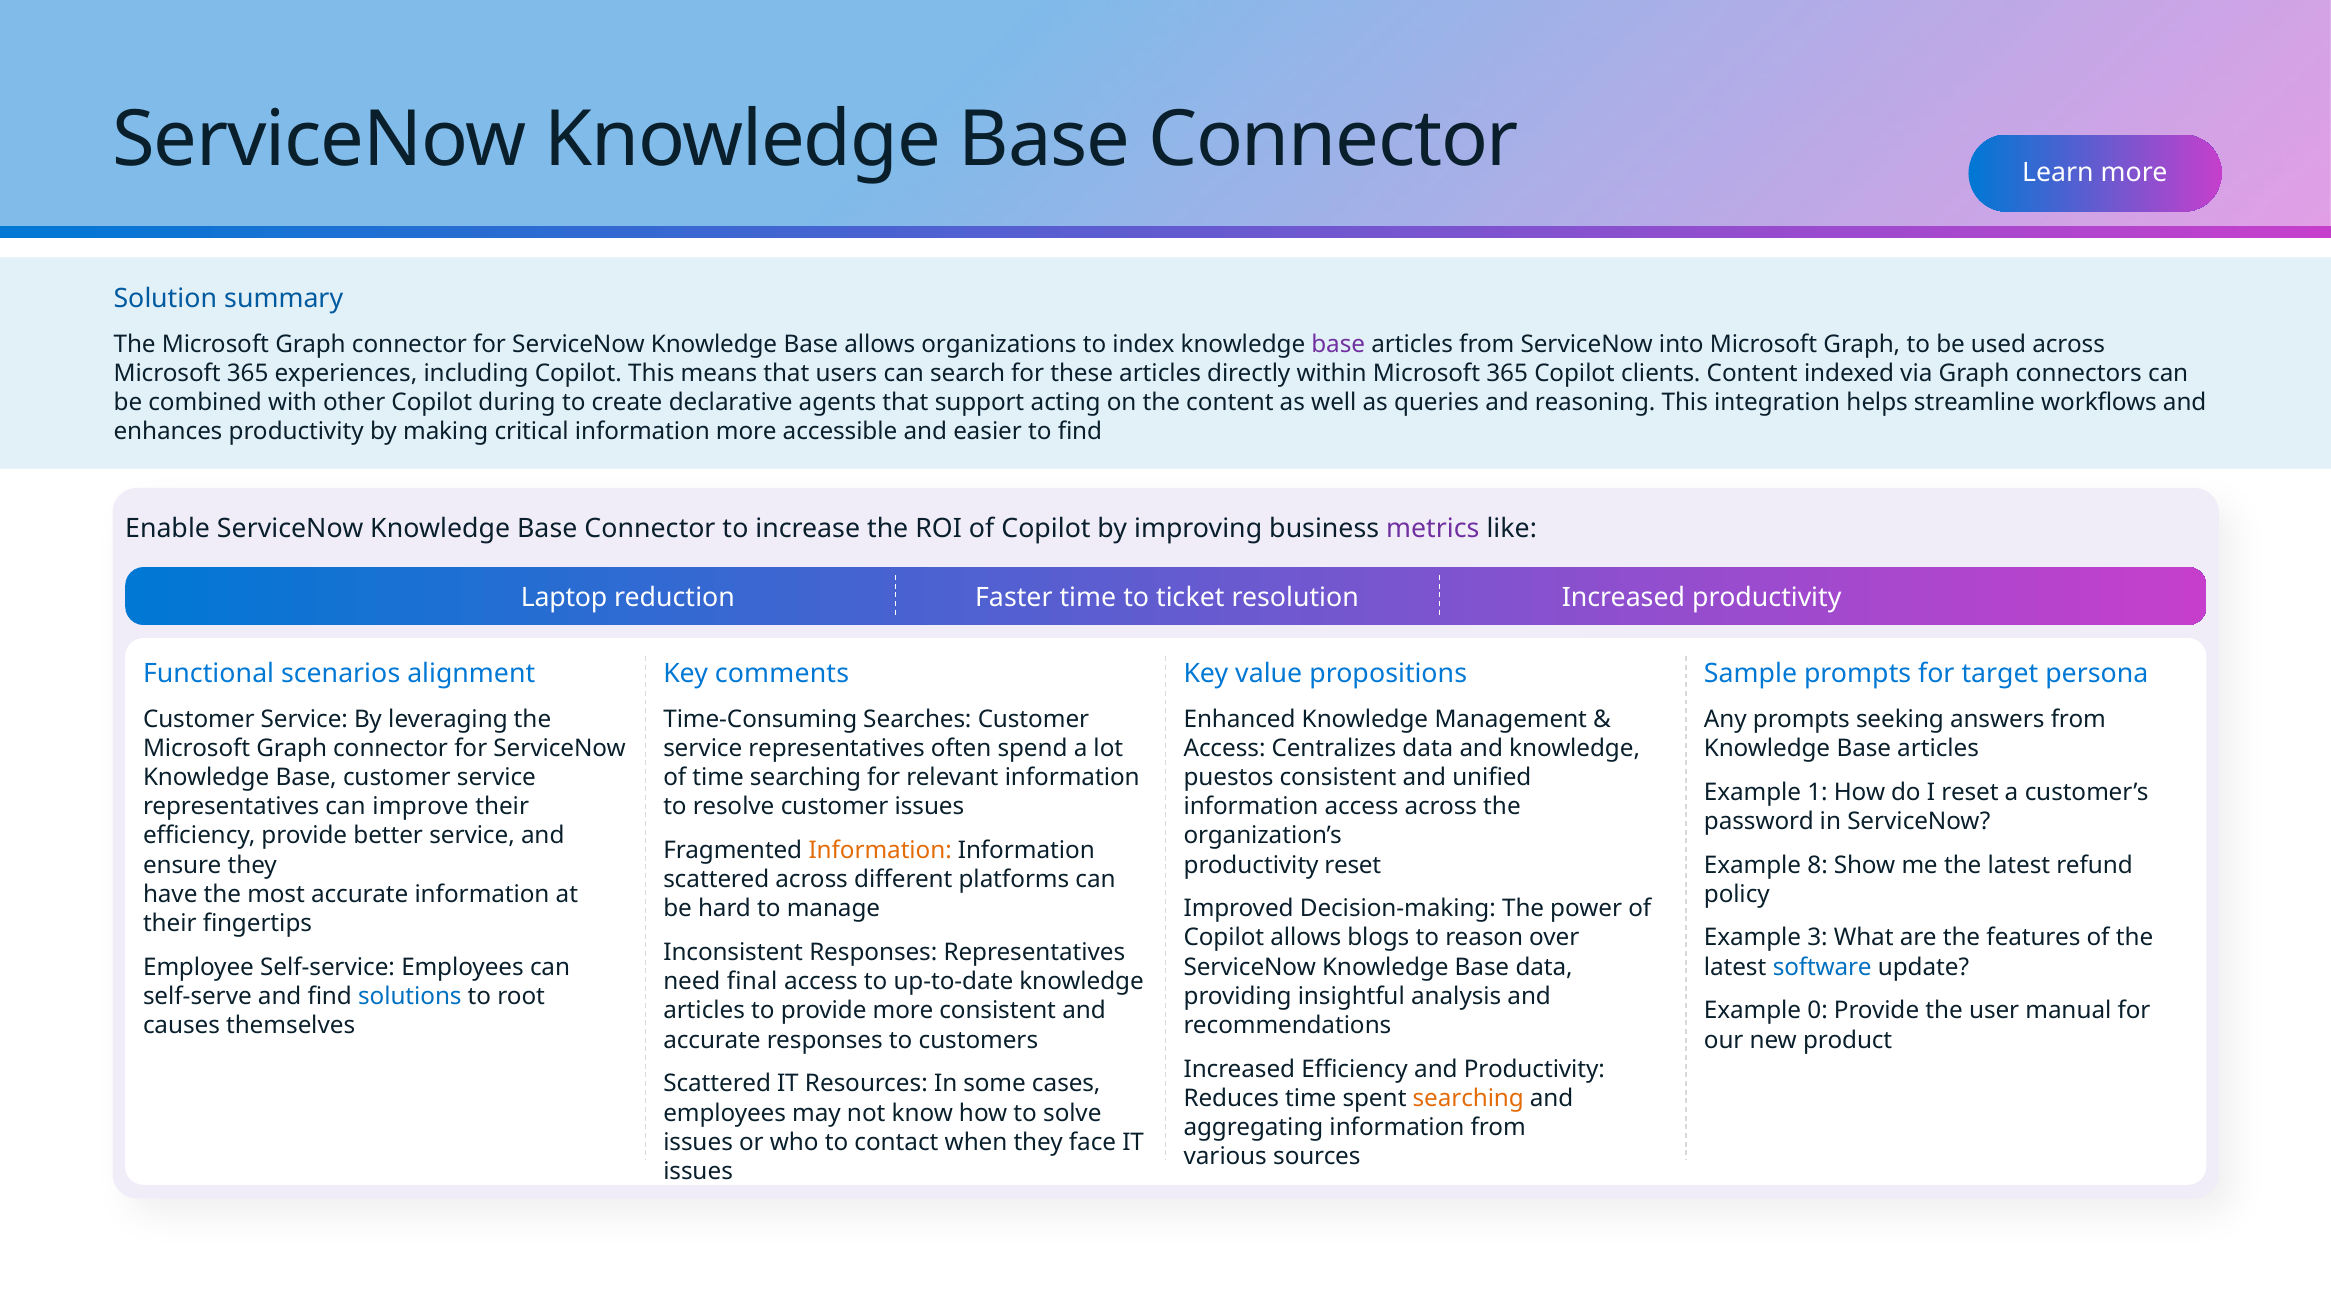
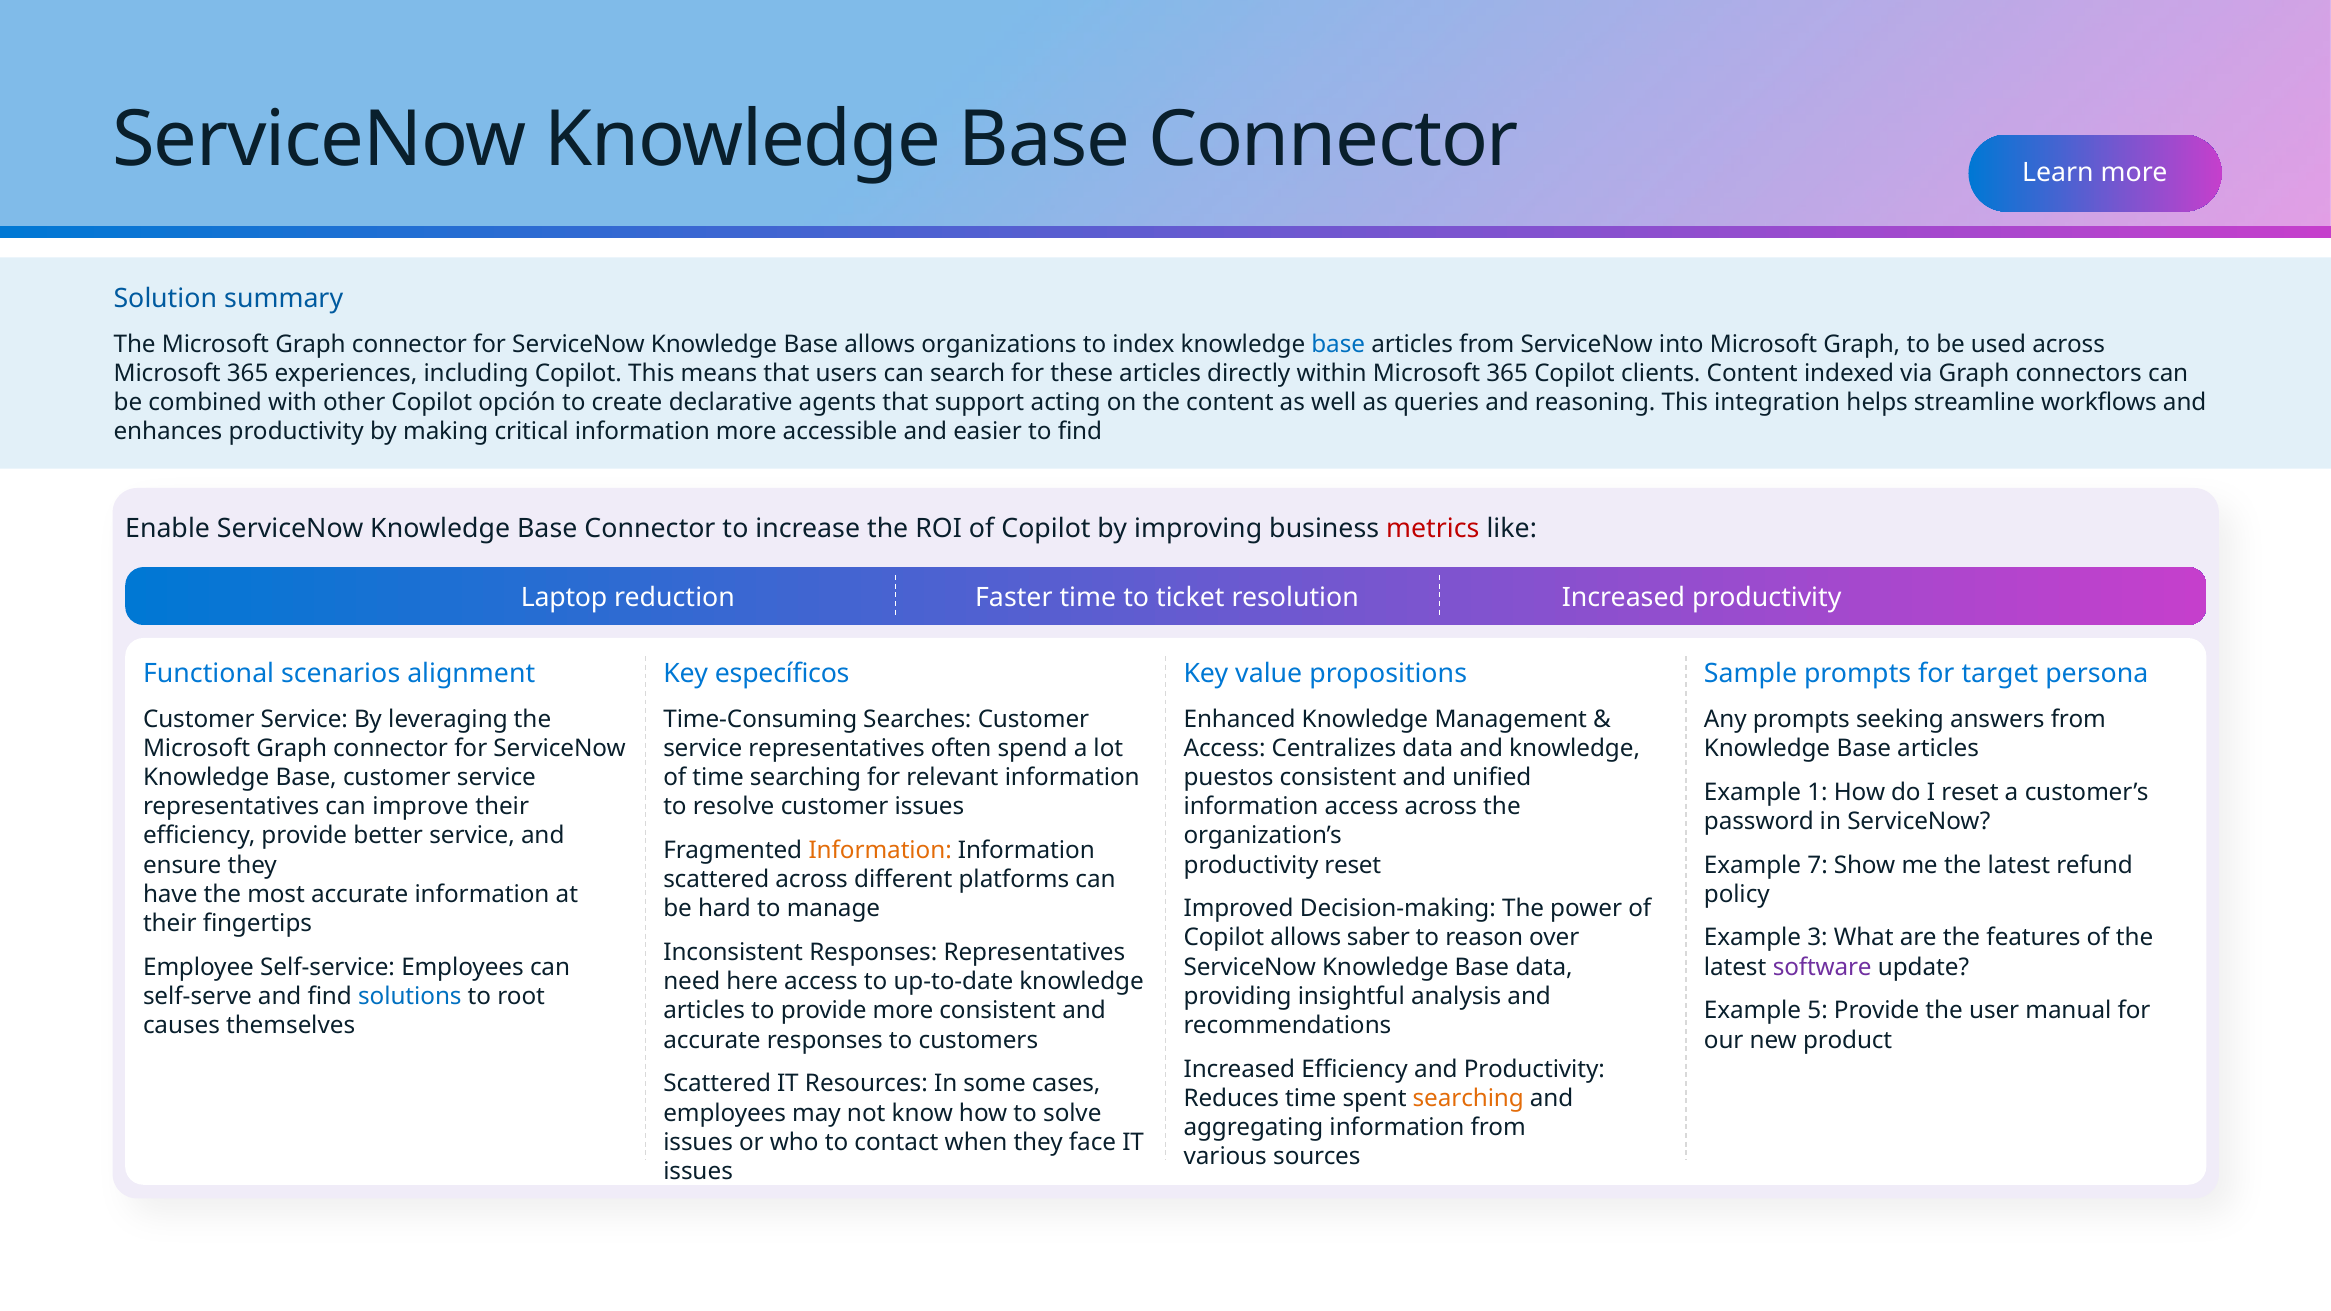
base at (1338, 344) colour: purple -> blue
during: during -> opción
metrics colour: purple -> red
comments: comments -> específicos
8: 8 -> 7
blogs: blogs -> saber
software colour: blue -> purple
final: final -> here
0: 0 -> 5
